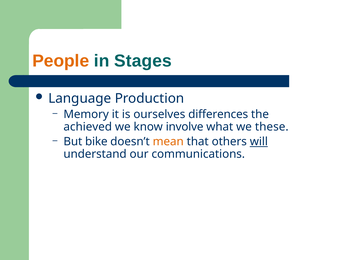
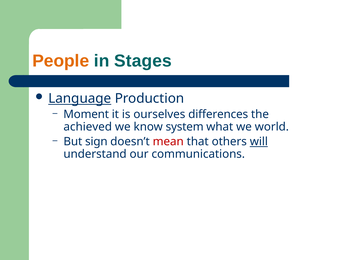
Language underline: none -> present
Memory: Memory -> Moment
involve: involve -> system
these: these -> world
bike: bike -> sign
mean colour: orange -> red
